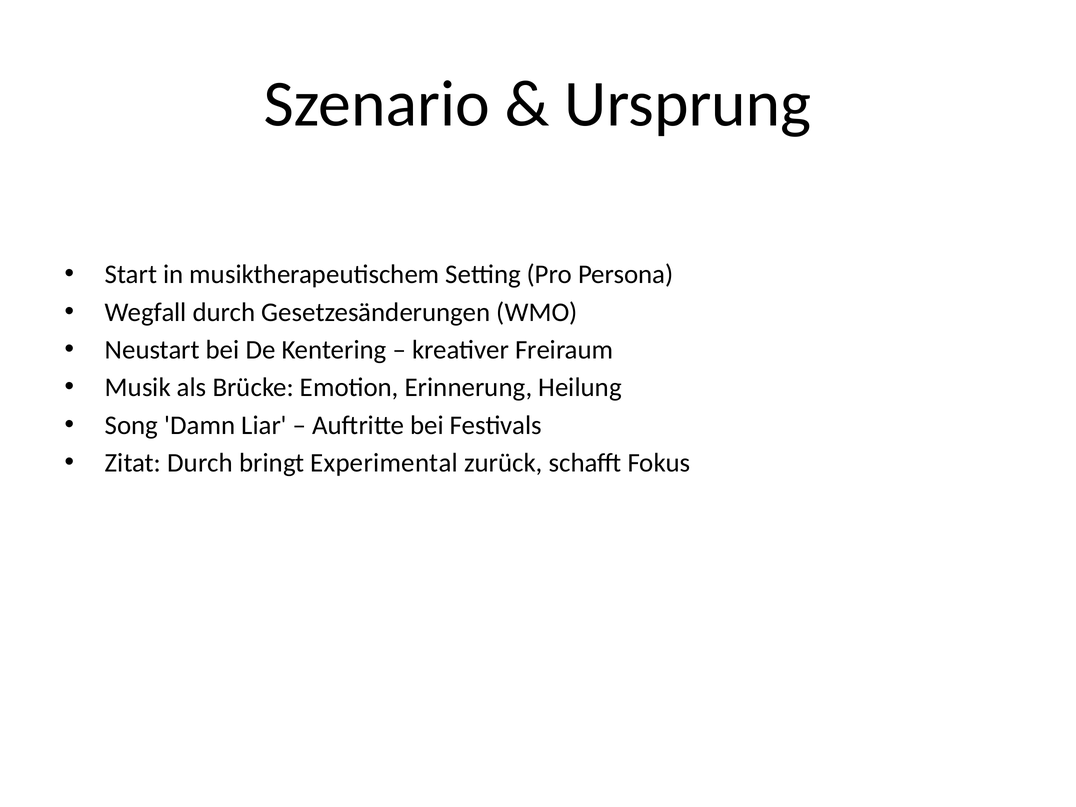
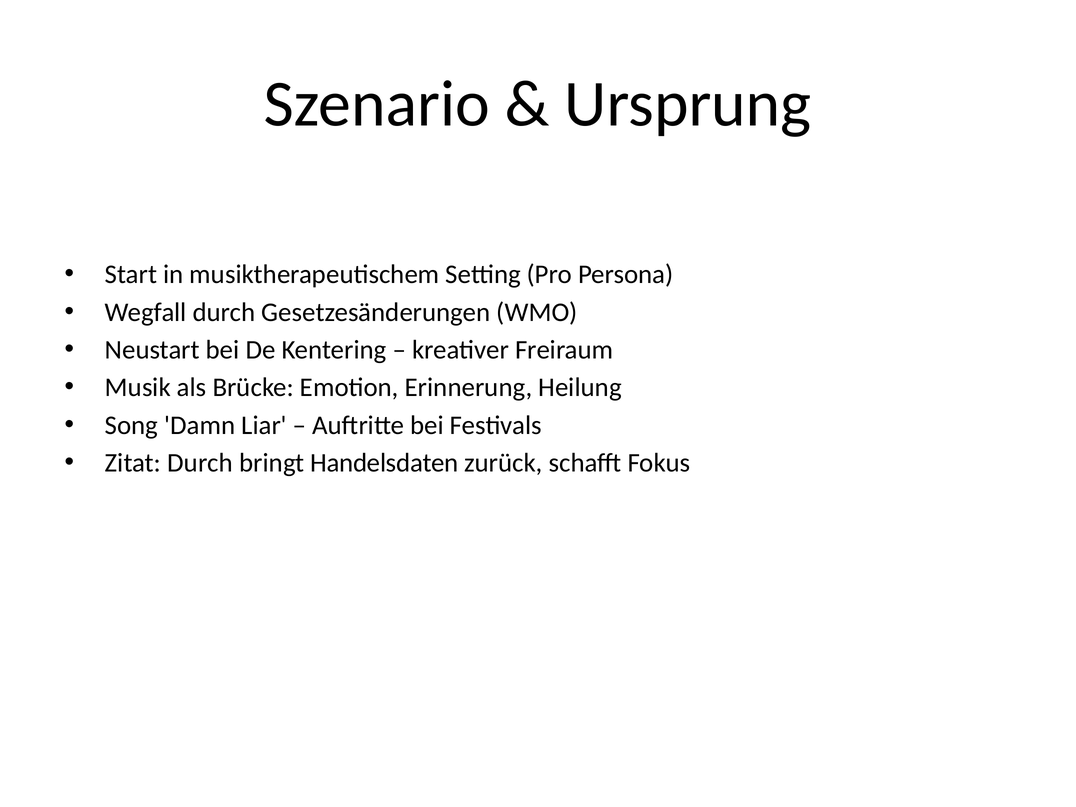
Experimental: Experimental -> Handelsdaten
